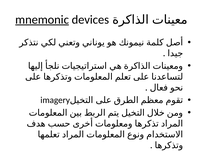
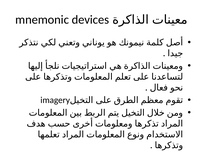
mnemonic underline: present -> none
